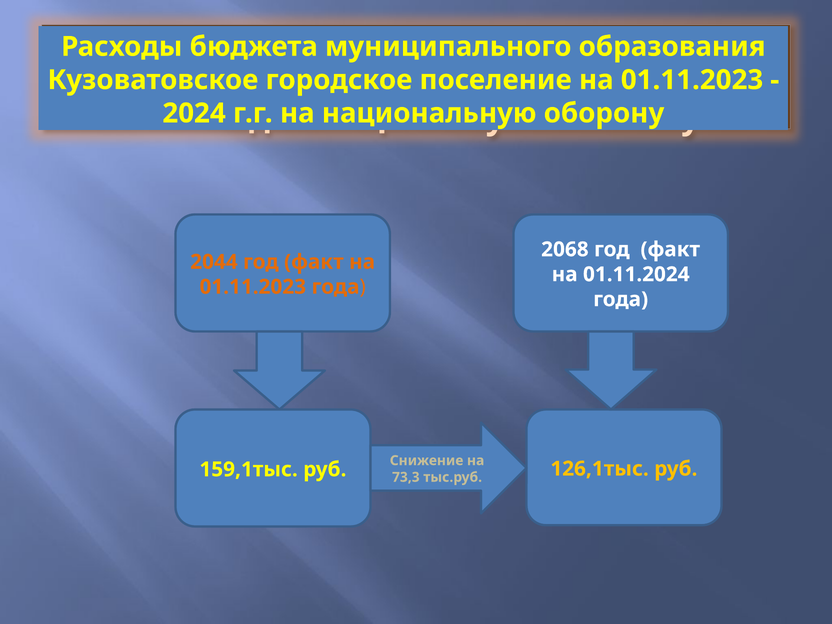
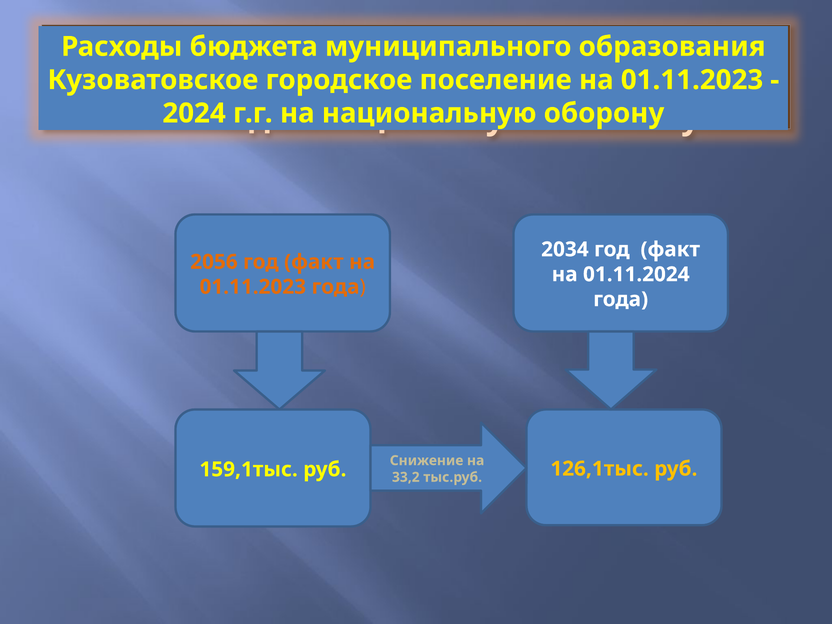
2068: 2068 -> 2034
2044: 2044 -> 2056
73,3: 73,3 -> 33,2
